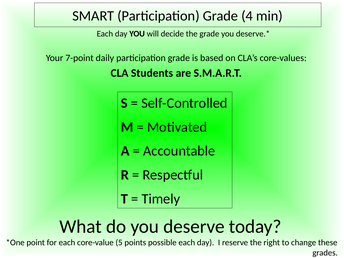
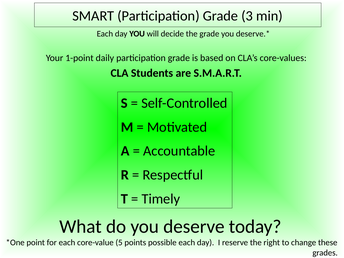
4: 4 -> 3
7-point: 7-point -> 1-point
